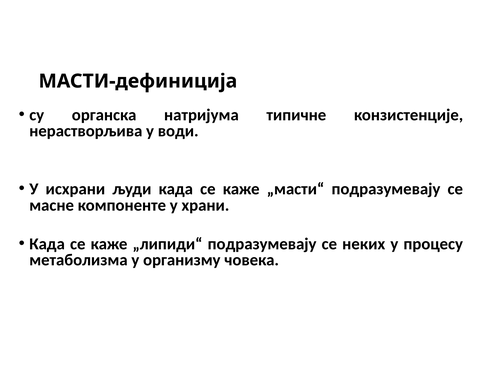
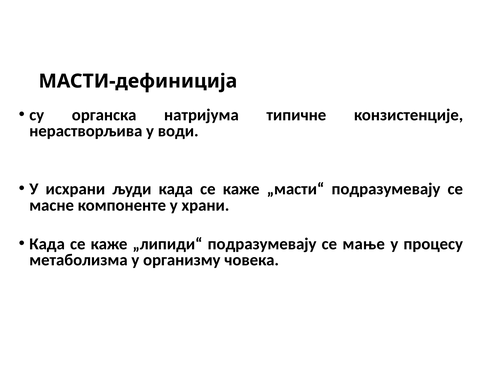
неких: неких -> мање
